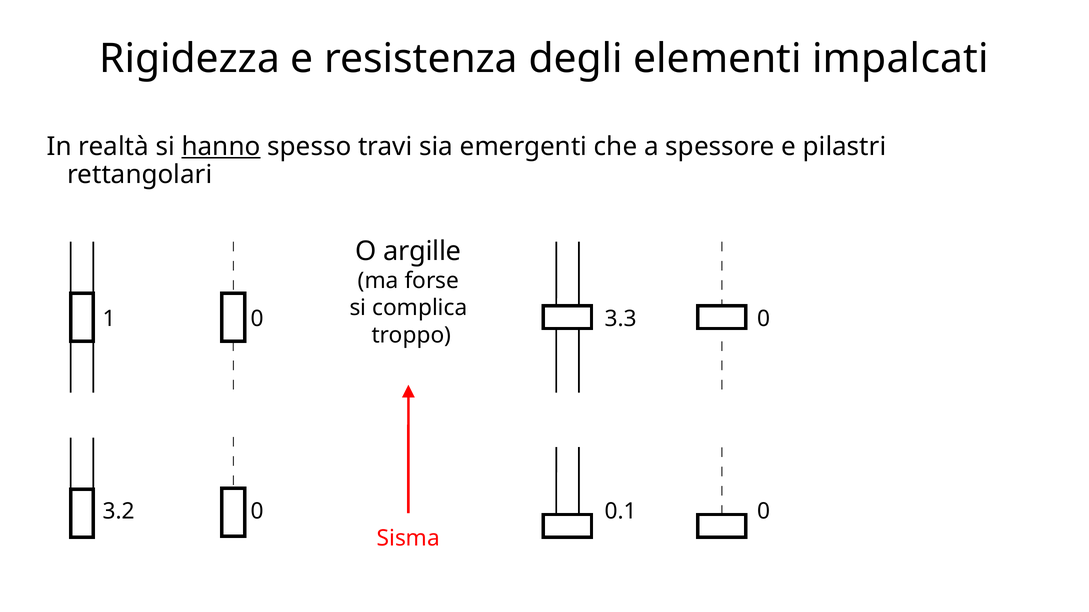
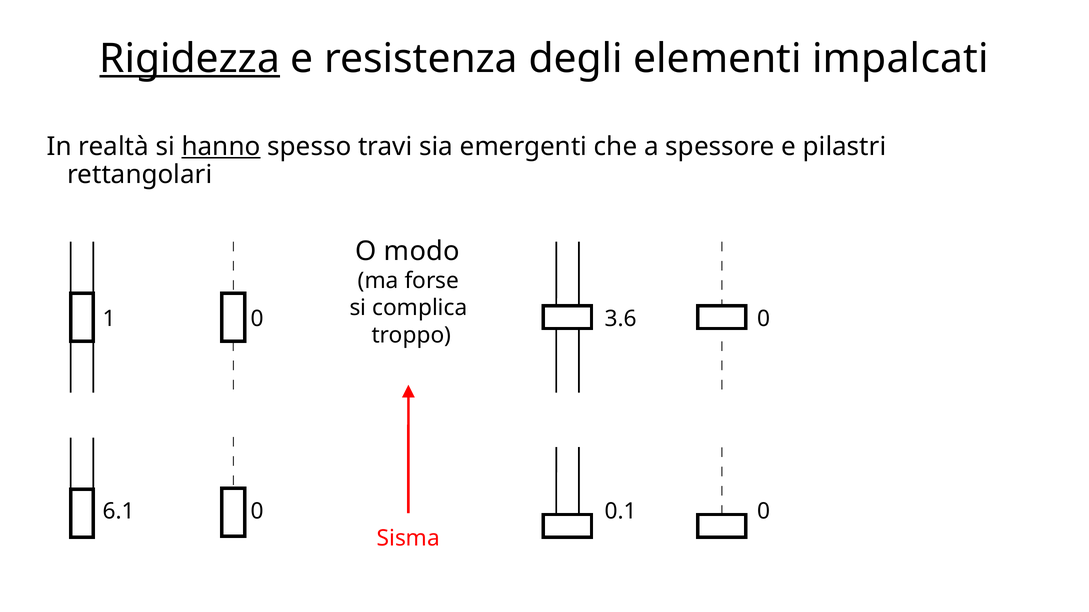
Rigidezza underline: none -> present
argille: argille -> modo
3.3: 3.3 -> 3.6
3.2: 3.2 -> 6.1
